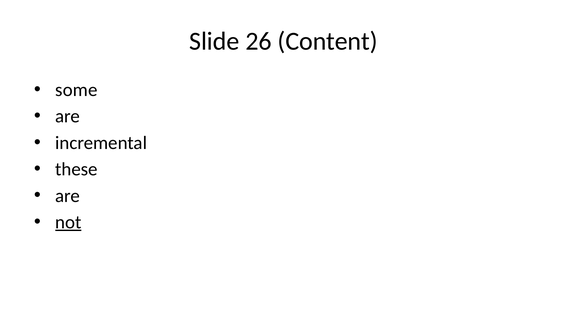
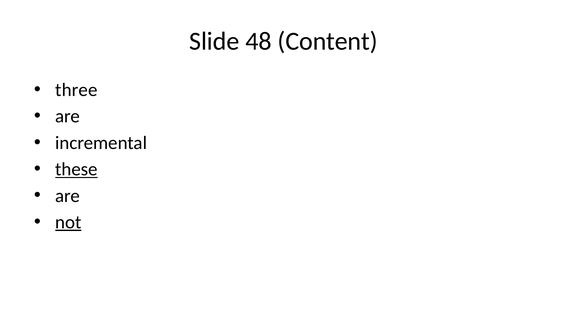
26: 26 -> 48
some: some -> three
these underline: none -> present
